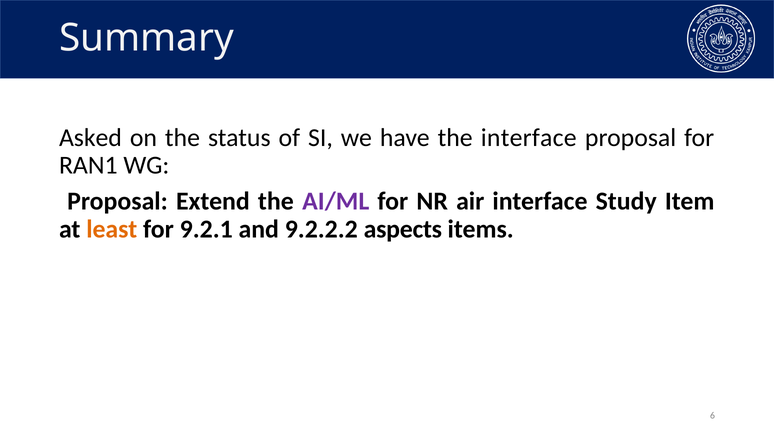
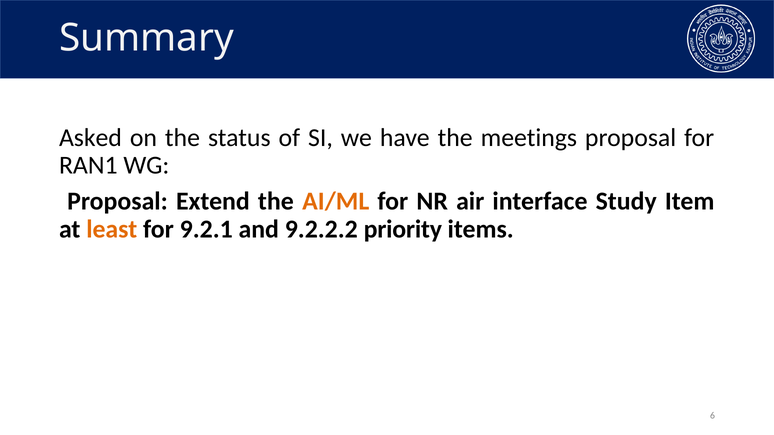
the interface: interface -> meetings
AI/ML colour: purple -> orange
aspects: aspects -> priority
